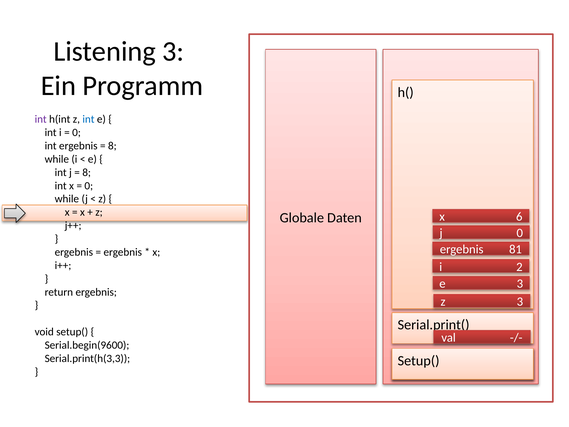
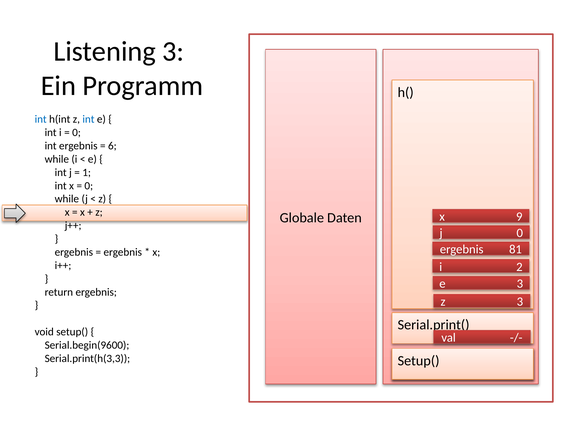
int at (41, 119) colour: purple -> blue
8 at (112, 146): 8 -> 6
8 at (87, 172): 8 -> 1
6: 6 -> 9
